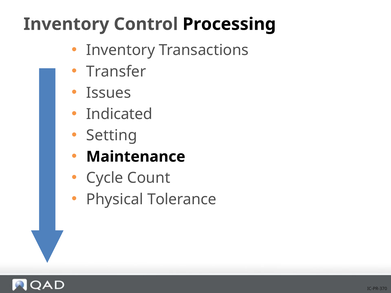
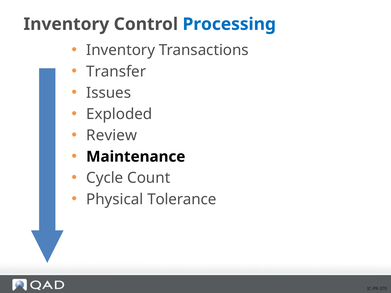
Processing colour: black -> blue
Indicated: Indicated -> Exploded
Setting: Setting -> Review
